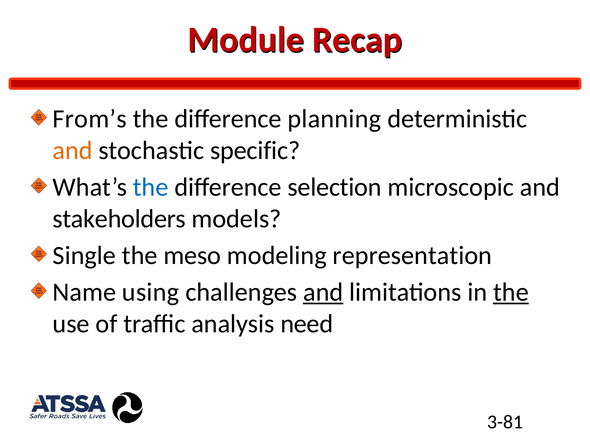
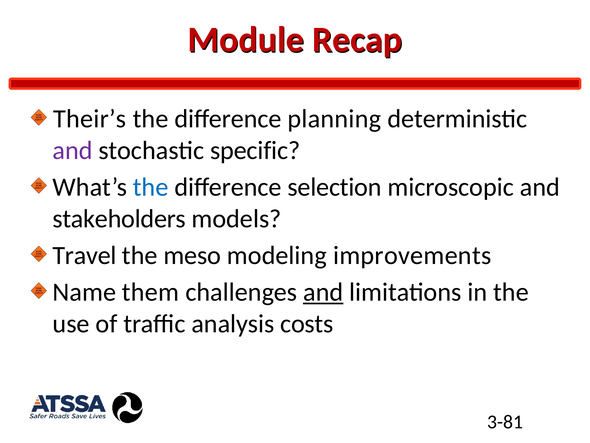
From’s: From’s -> Their’s
and at (73, 150) colour: orange -> purple
Single: Single -> Travel
representation: representation -> improvements
using: using -> them
the at (511, 292) underline: present -> none
need: need -> costs
